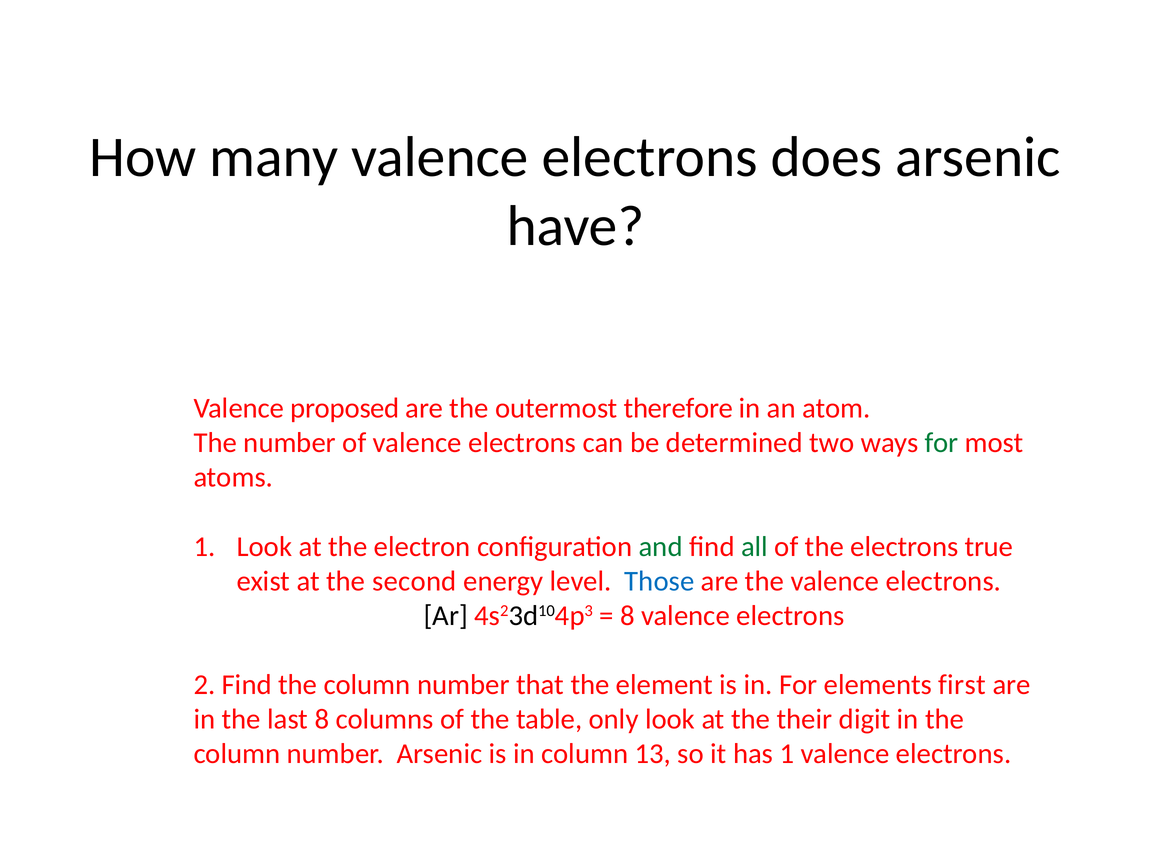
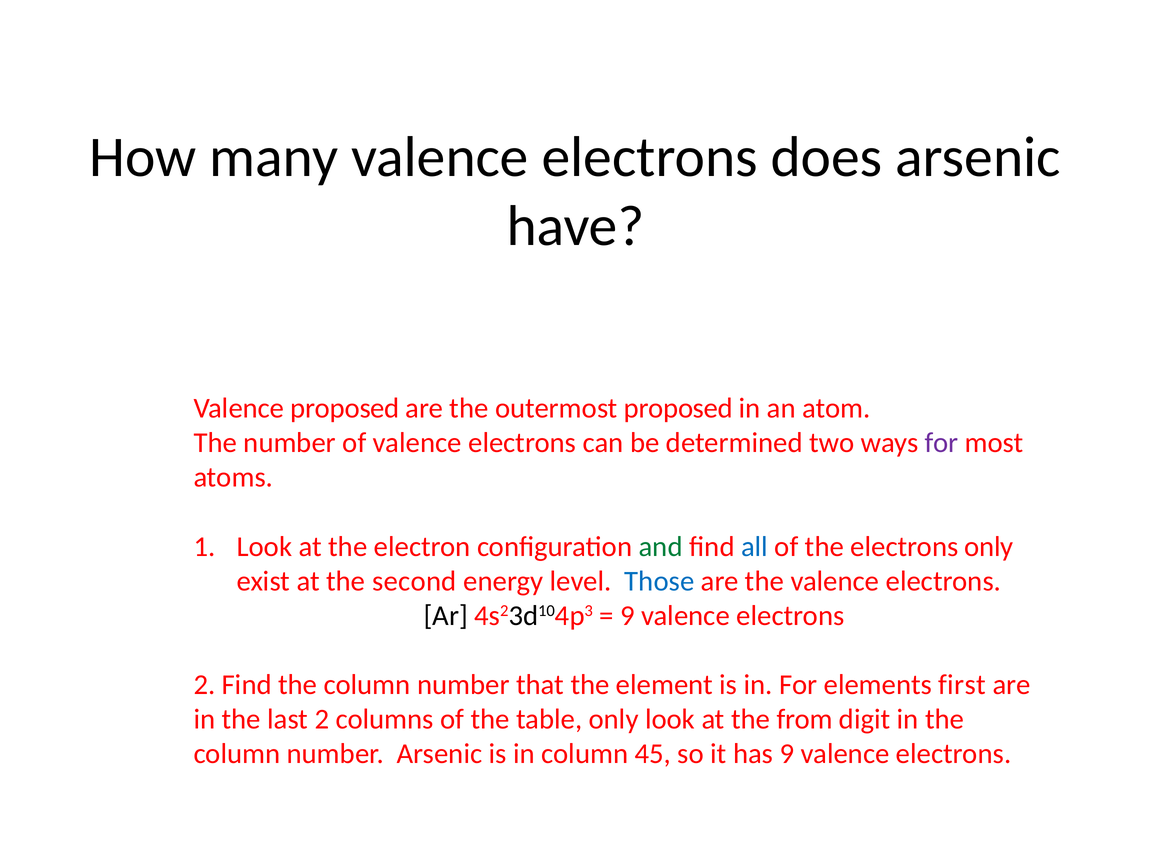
outermost therefore: therefore -> proposed
for at (942, 443) colour: green -> purple
all colour: green -> blue
electrons true: true -> only
8 at (627, 616): 8 -> 9
last 8: 8 -> 2
their: their -> from
13: 13 -> 45
has 1: 1 -> 9
